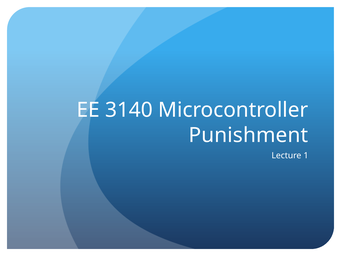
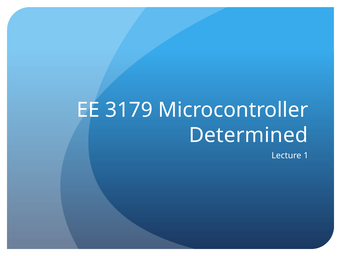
3140: 3140 -> 3179
Punishment: Punishment -> Determined
